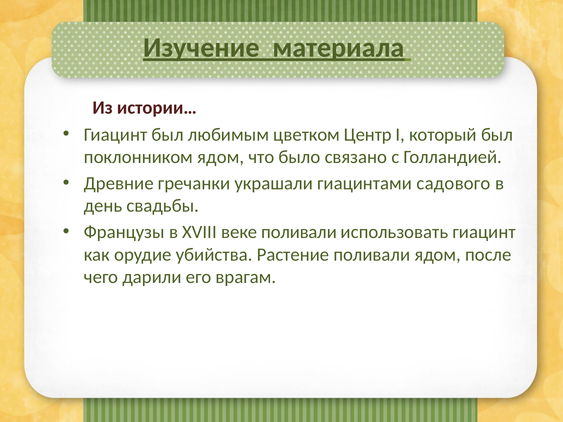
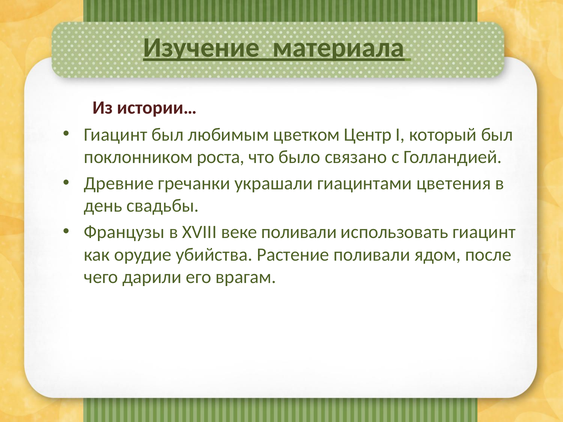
поклонником ядом: ядом -> роста
садового: садового -> цветения
